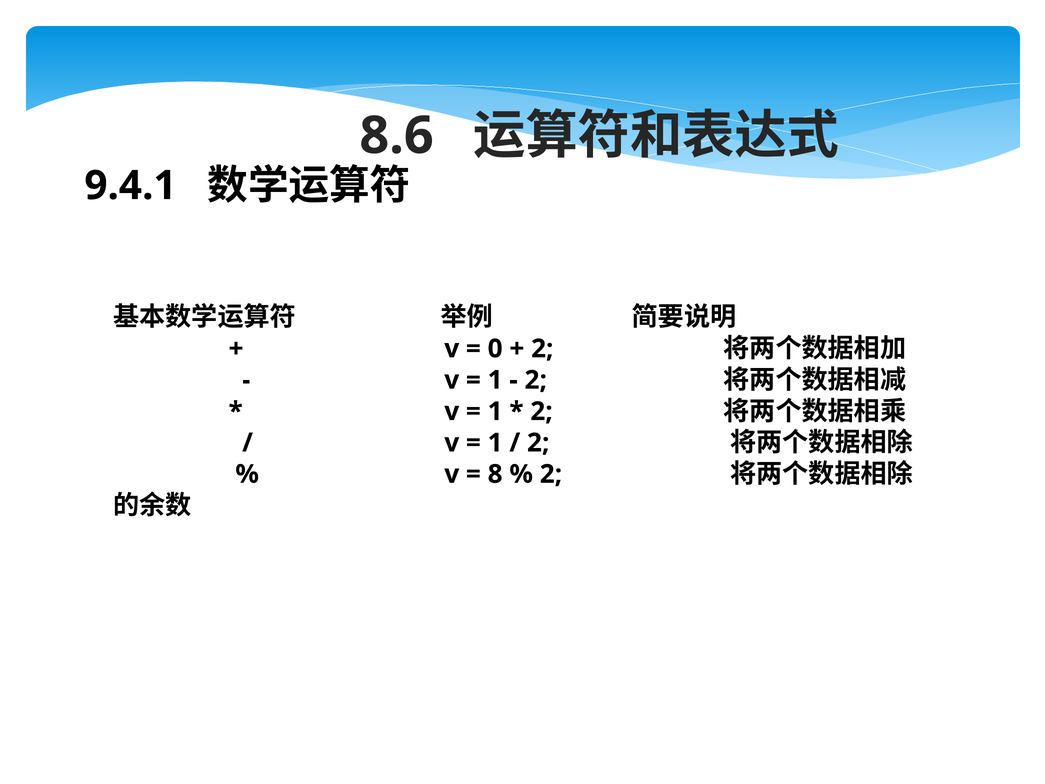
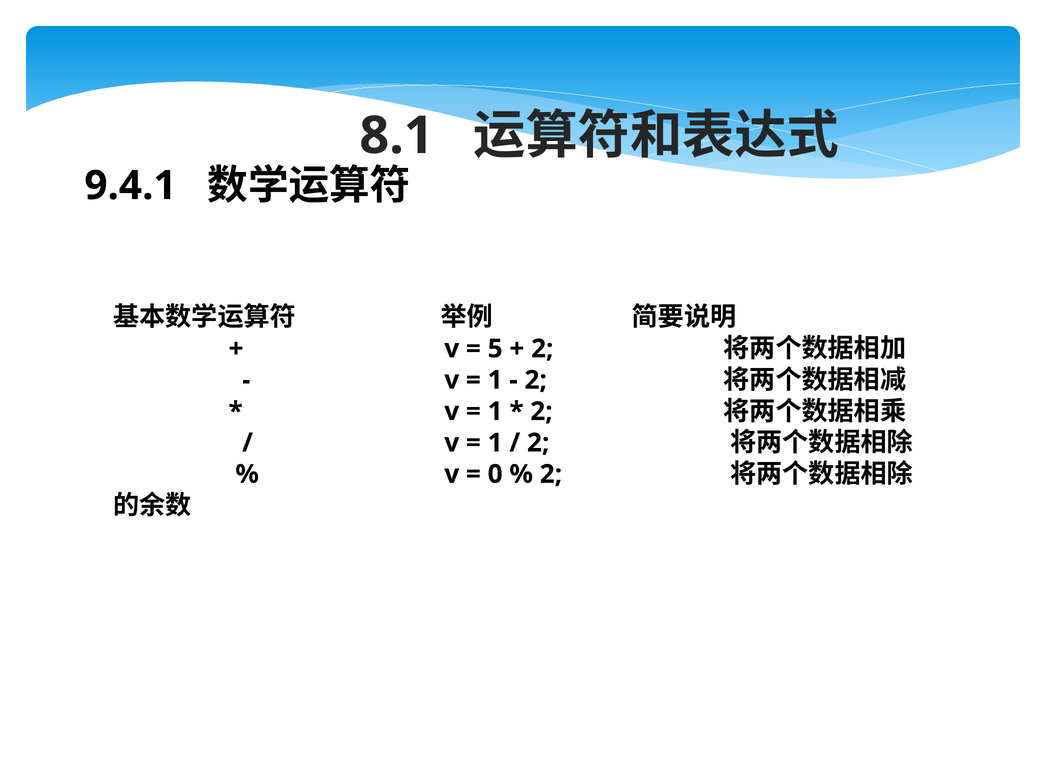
8.6: 8.6 -> 8.1
0: 0 -> 5
8: 8 -> 0
